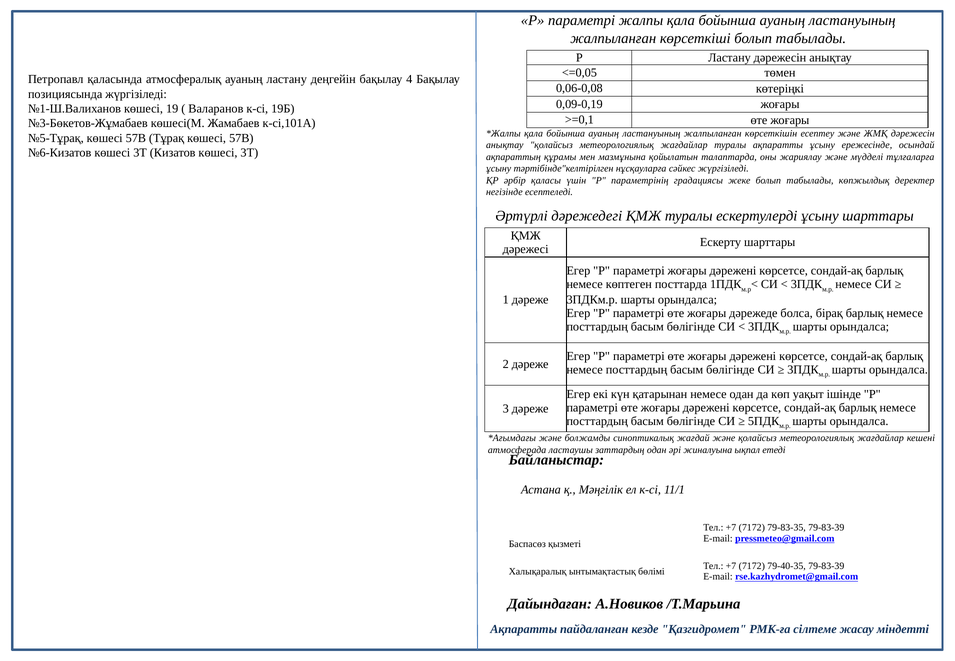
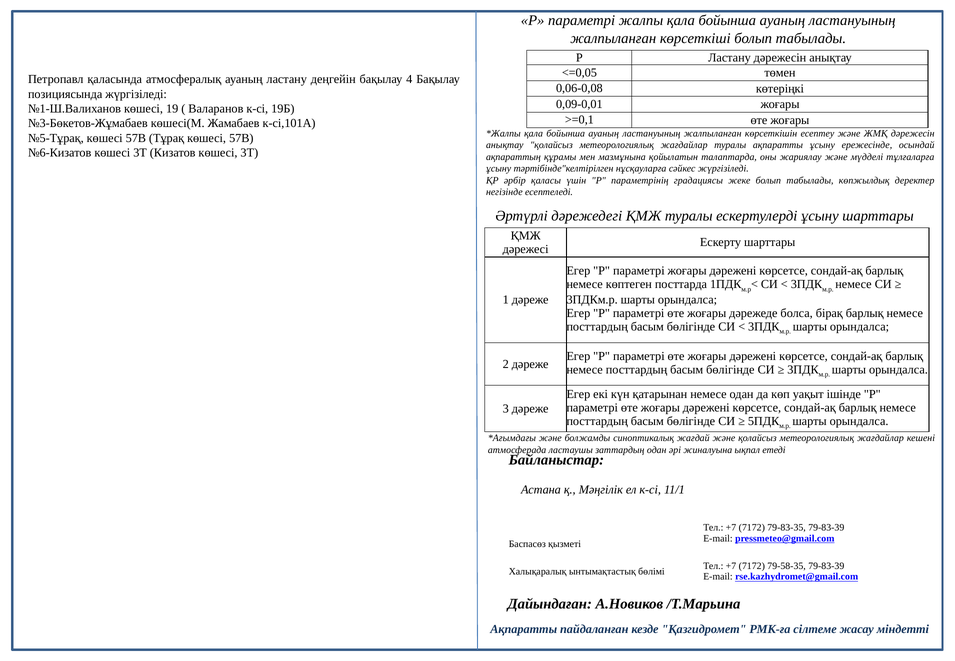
0,09-0,19: 0,09-0,19 -> 0,09-0,01
79-40-35: 79-40-35 -> 79-58-35
